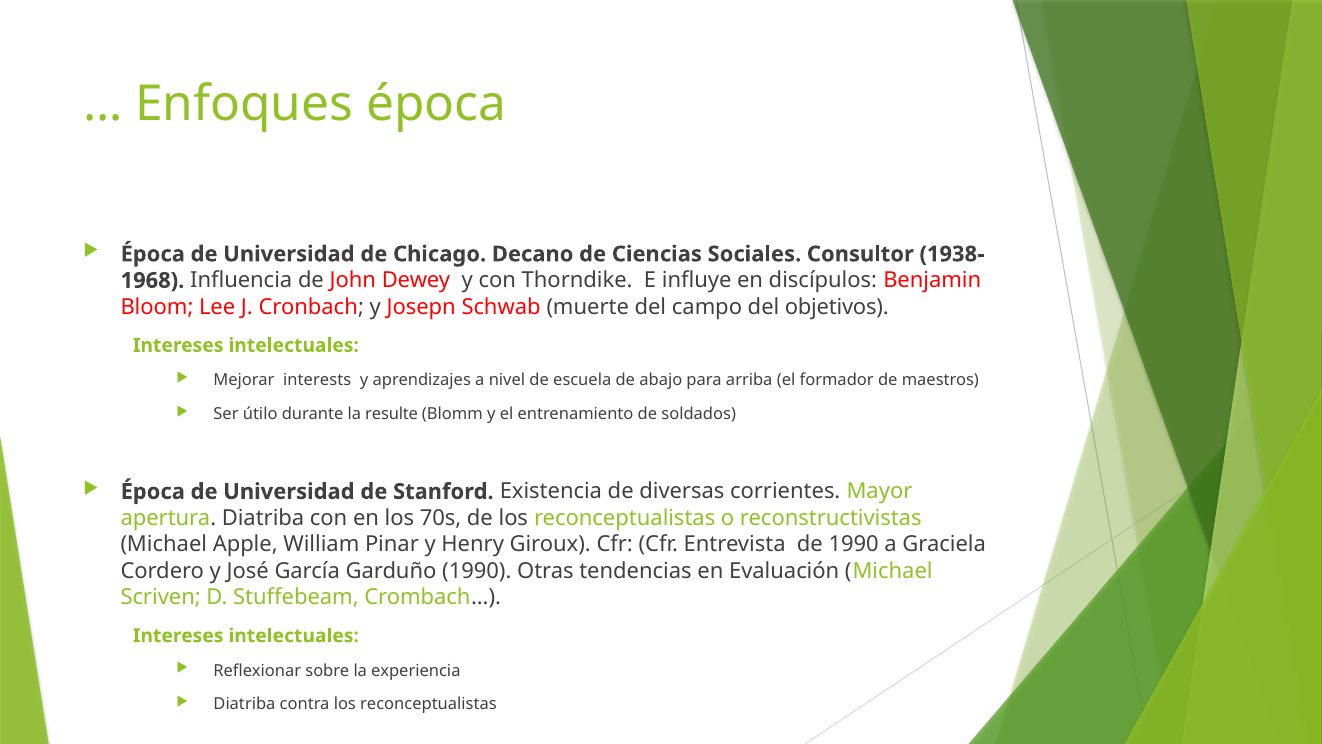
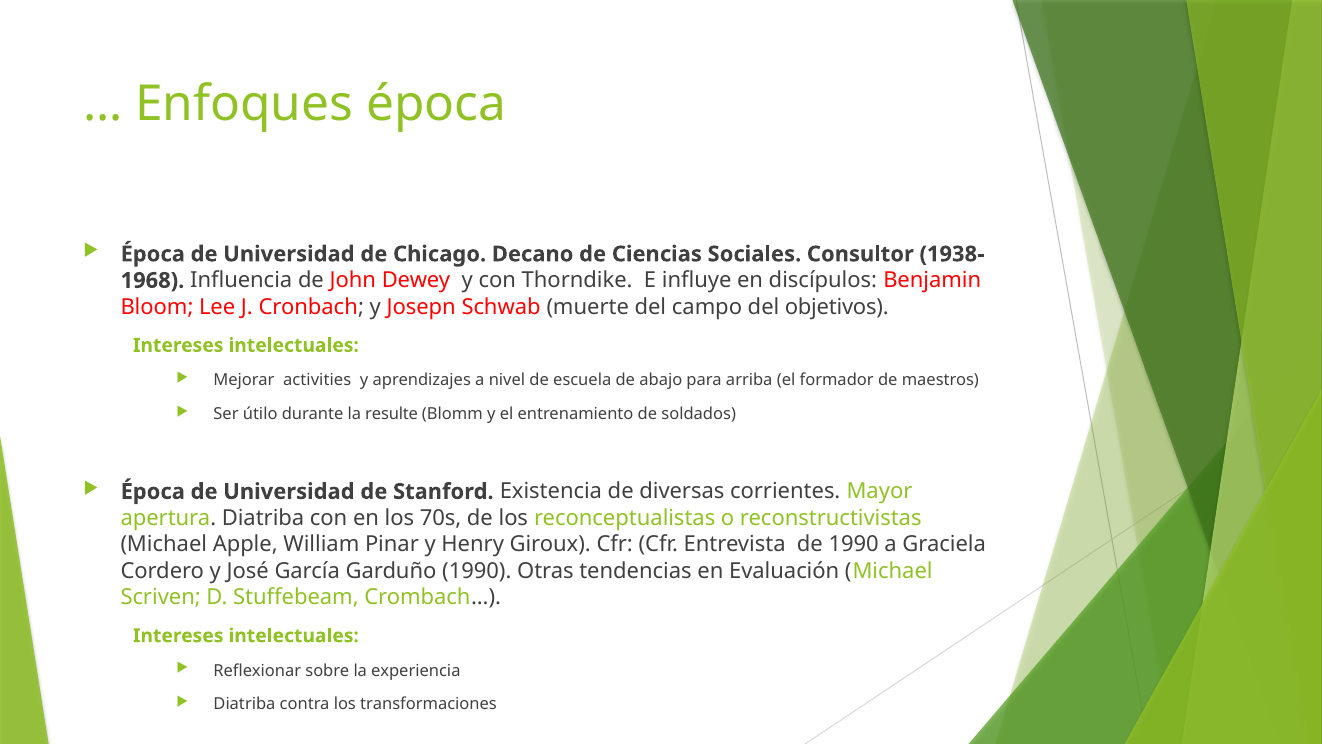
interests: interests -> activities
contra los reconceptualistas: reconceptualistas -> transformaciones
